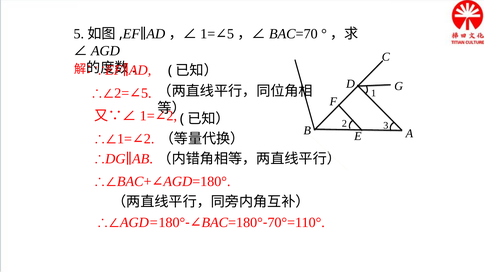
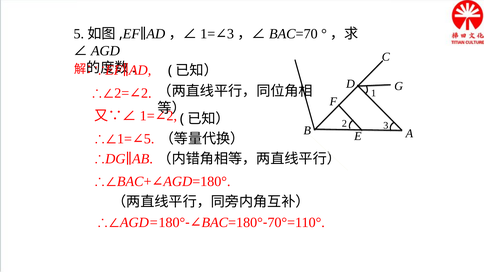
5 at (231, 34): 5 -> 3
5 at (146, 93): 5 -> 2
2 at (149, 139): 2 -> 5
